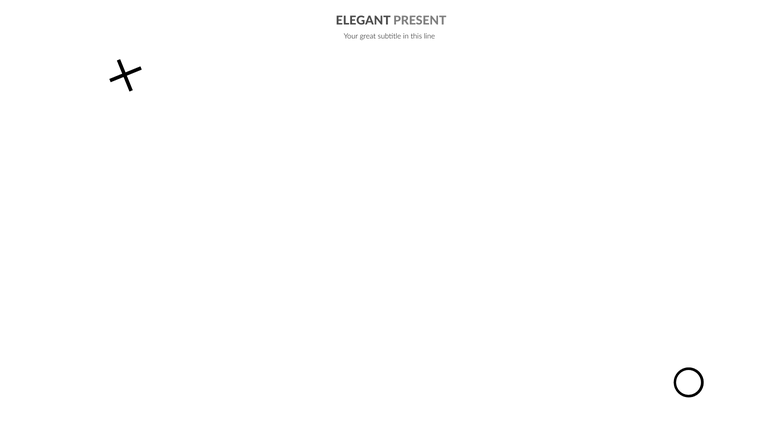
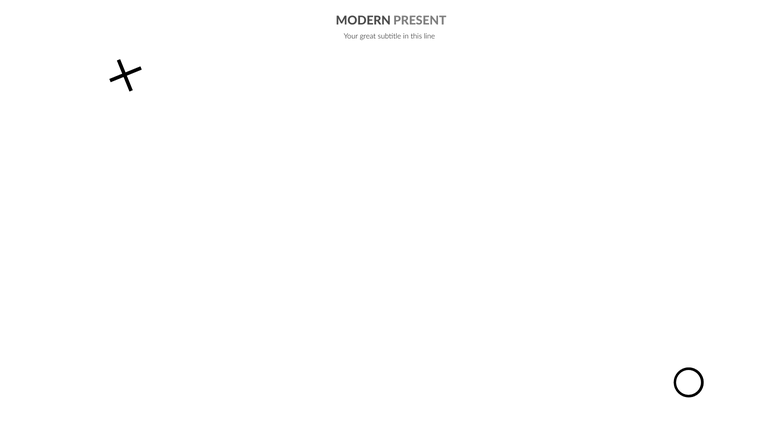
ELEGANT: ELEGANT -> MODERN
